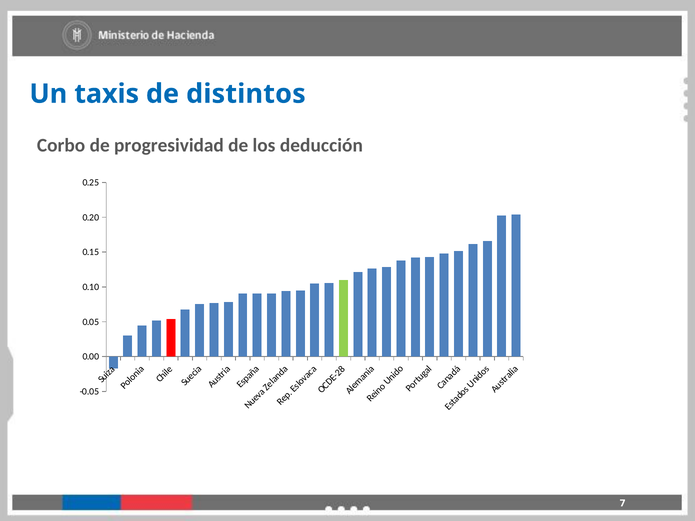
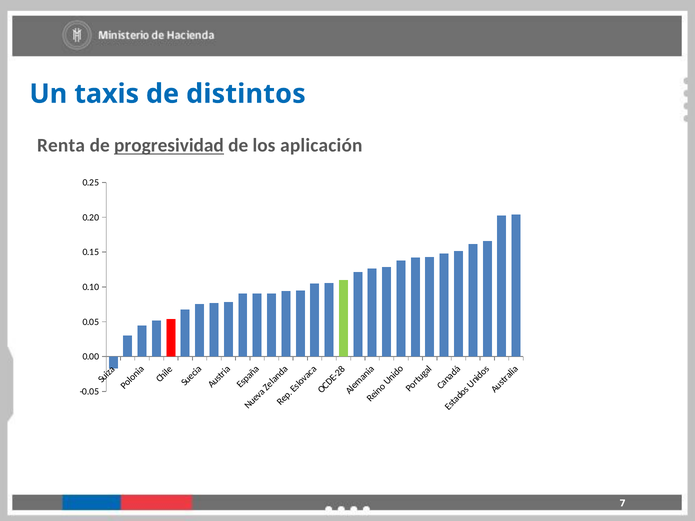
Corbo: Corbo -> Renta
progresividad underline: none -> present
deducción: deducción -> aplicación
